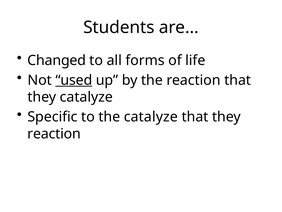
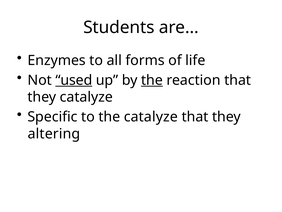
Changed: Changed -> Enzymes
the at (152, 80) underline: none -> present
reaction at (54, 134): reaction -> altering
